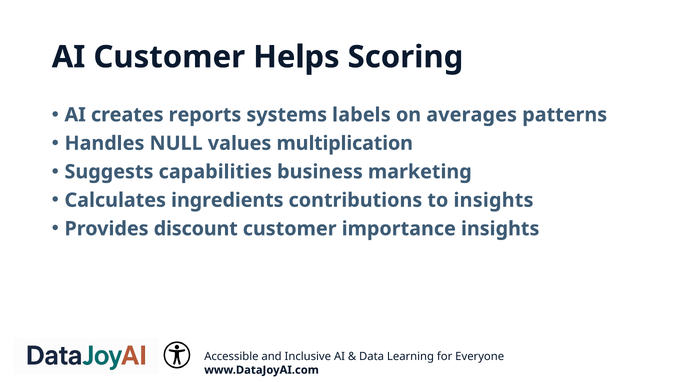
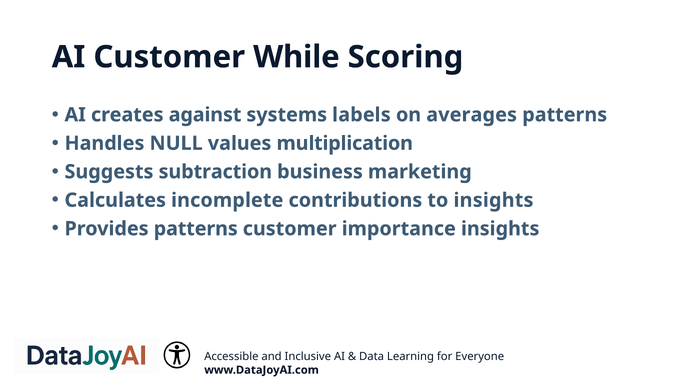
Helps: Helps -> While
reports: reports -> against
capabilities: capabilities -> subtraction
ingredients: ingredients -> incomplete
Provides discount: discount -> patterns
